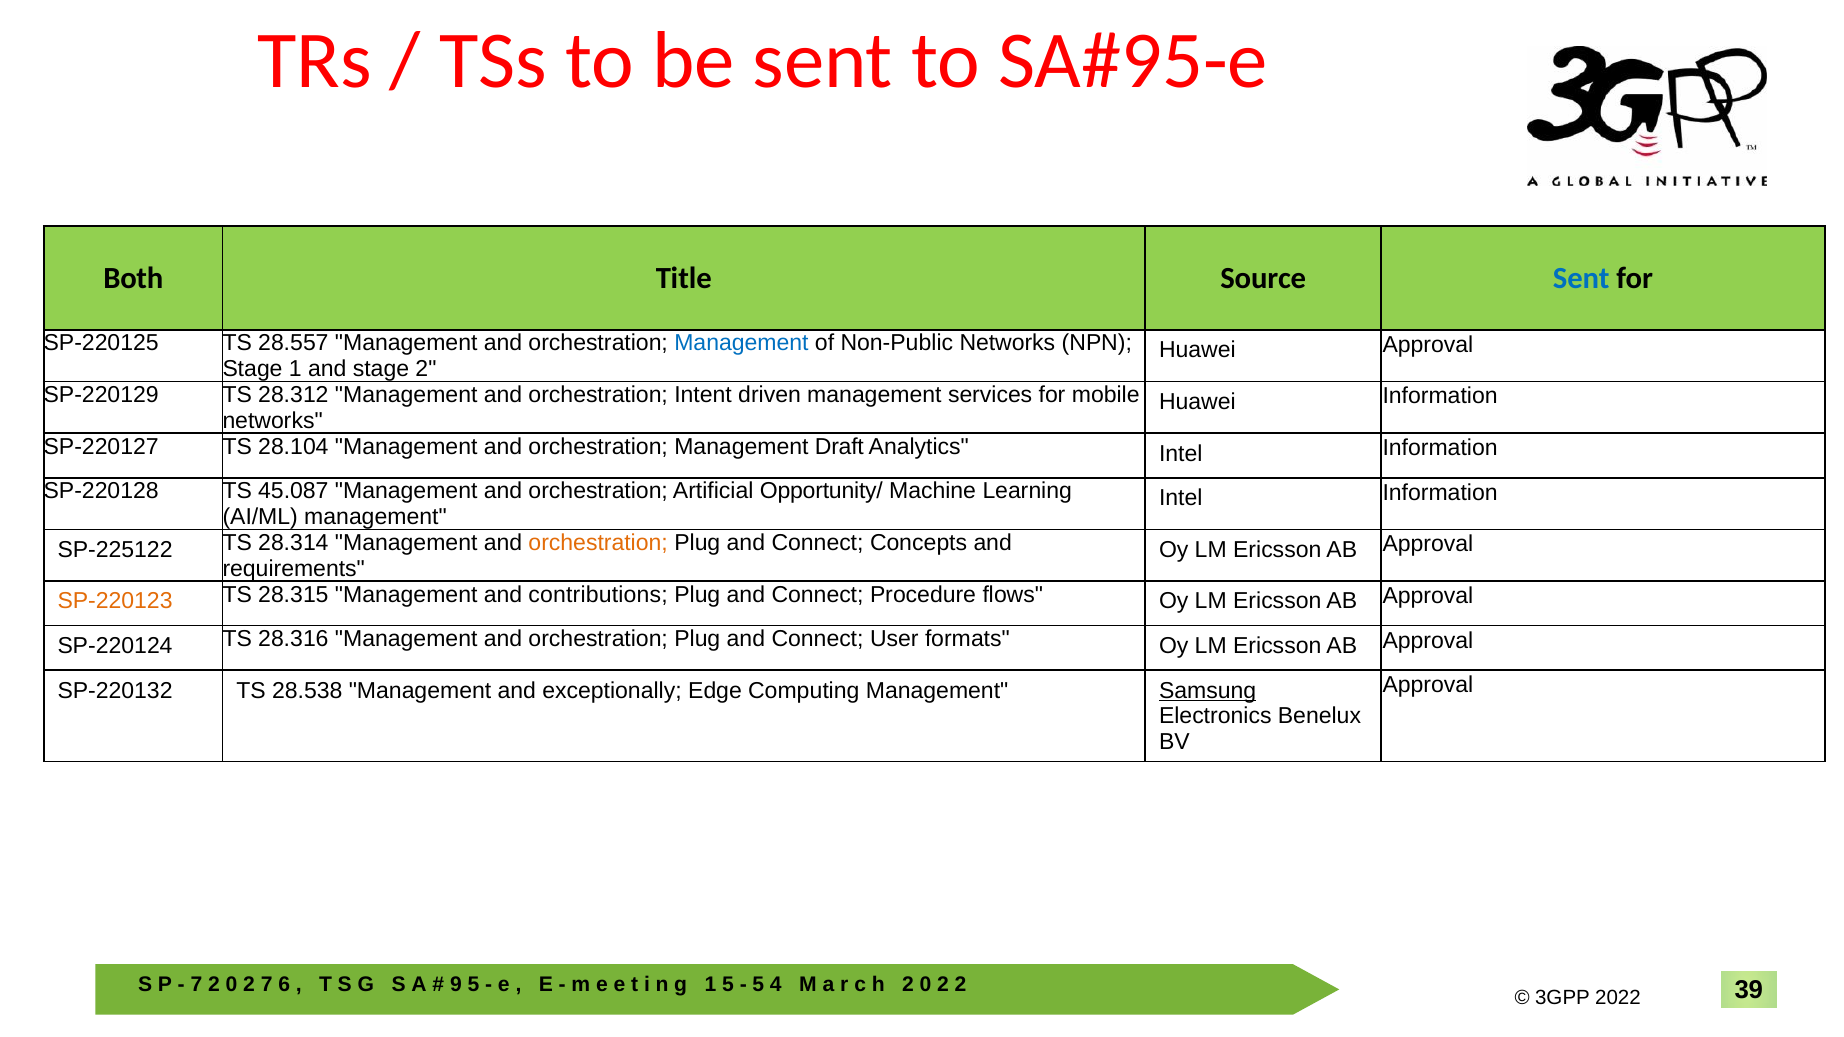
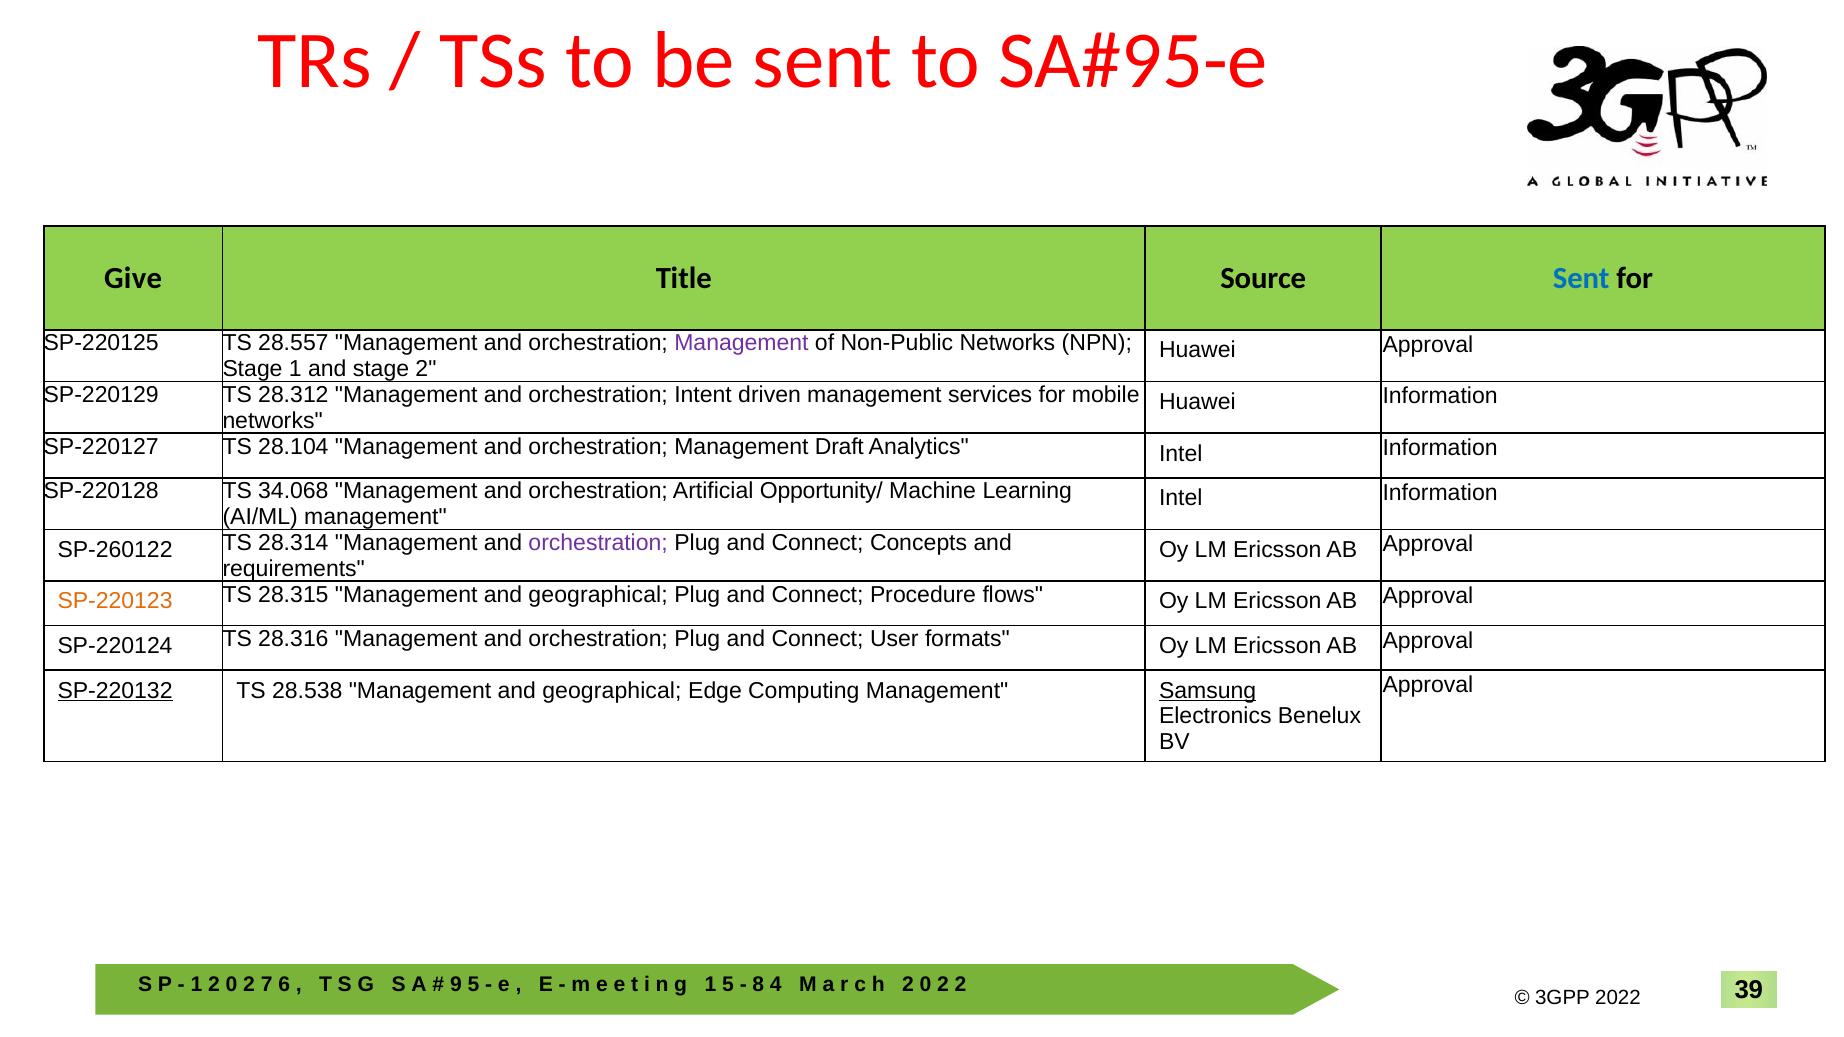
Both: Both -> Give
Management at (741, 343) colour: blue -> purple
45.087: 45.087 -> 34.068
SP-225122: SP-225122 -> SP-260122
orchestration at (598, 543) colour: orange -> purple
28.315 Management and contributions: contributions -> geographical
SP-220132 underline: none -> present
28.538 Management and exceptionally: exceptionally -> geographical
7 at (196, 985): 7 -> 1
5 at (758, 985): 5 -> 8
